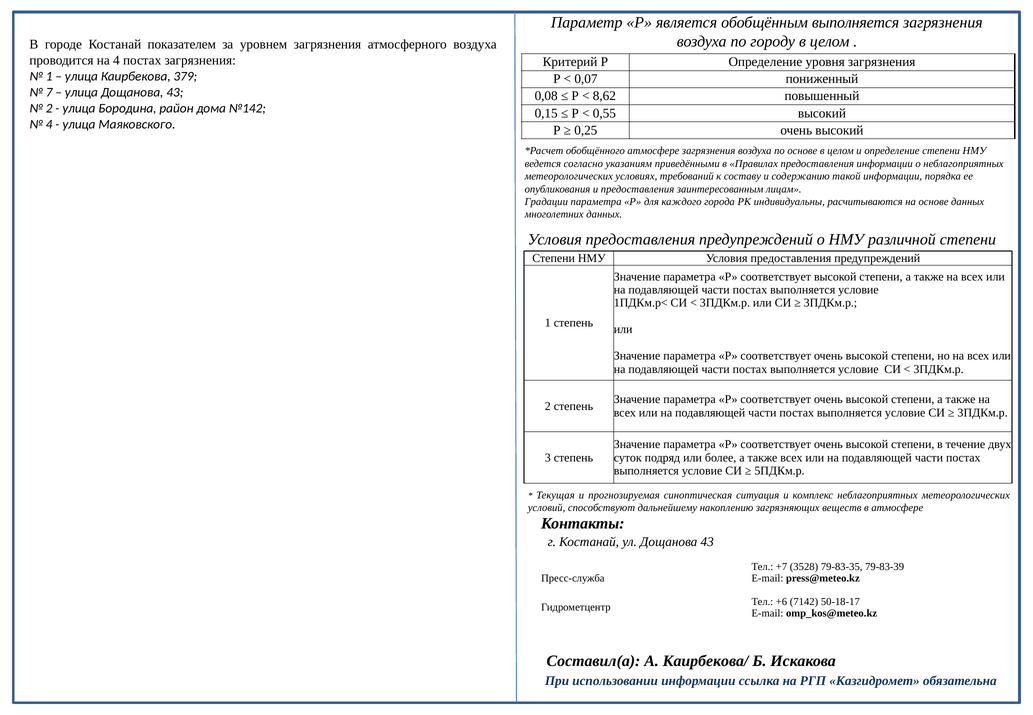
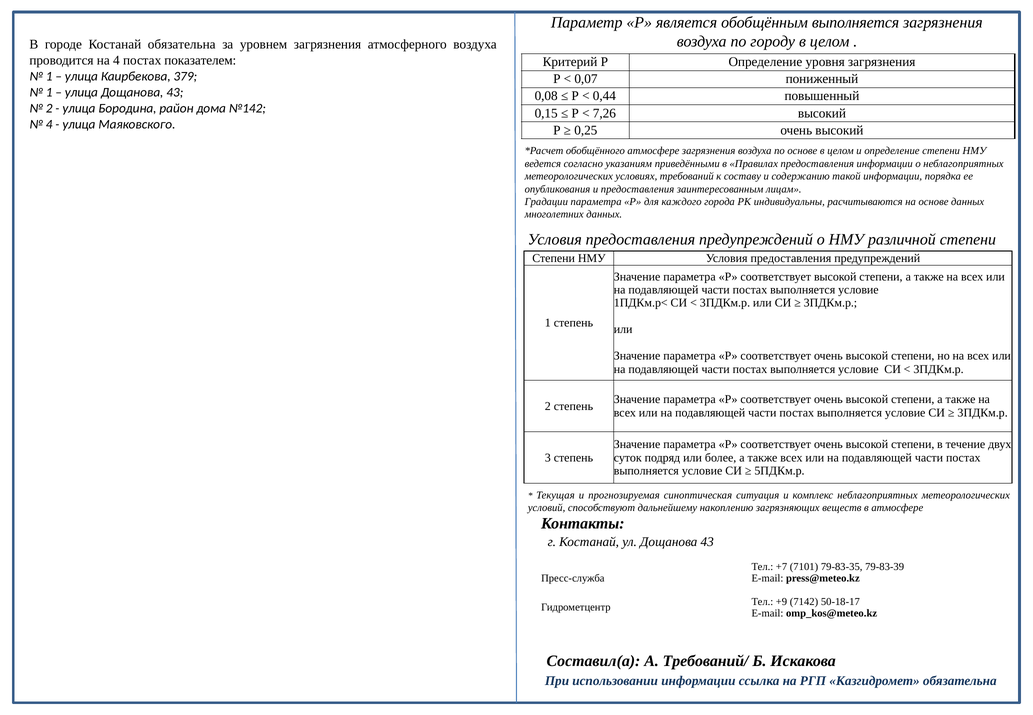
Костанай показателем: показателем -> обязательна
постах загрязнения: загрязнения -> показателем
7 at (49, 92): 7 -> 1
8,62: 8,62 -> 0,44
0,55: 0,55 -> 7,26
3528: 3528 -> 7101
+6: +6 -> +9
Каирбекова/: Каирбекова/ -> Требований/
